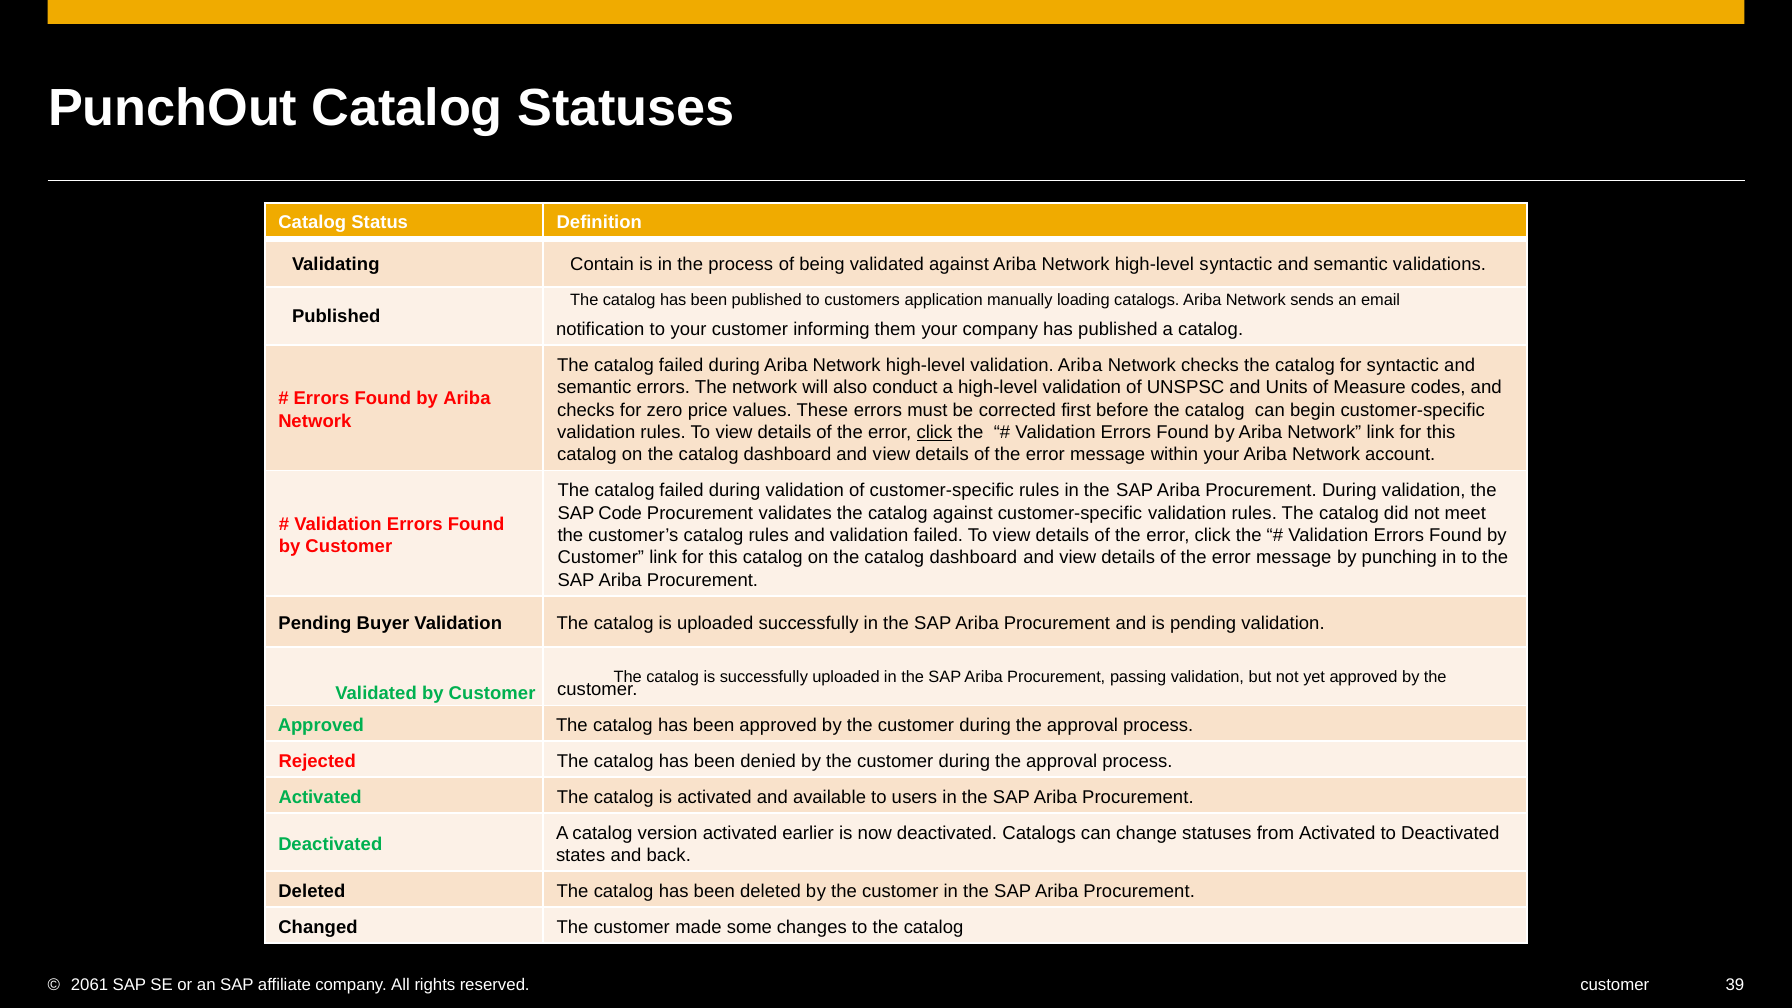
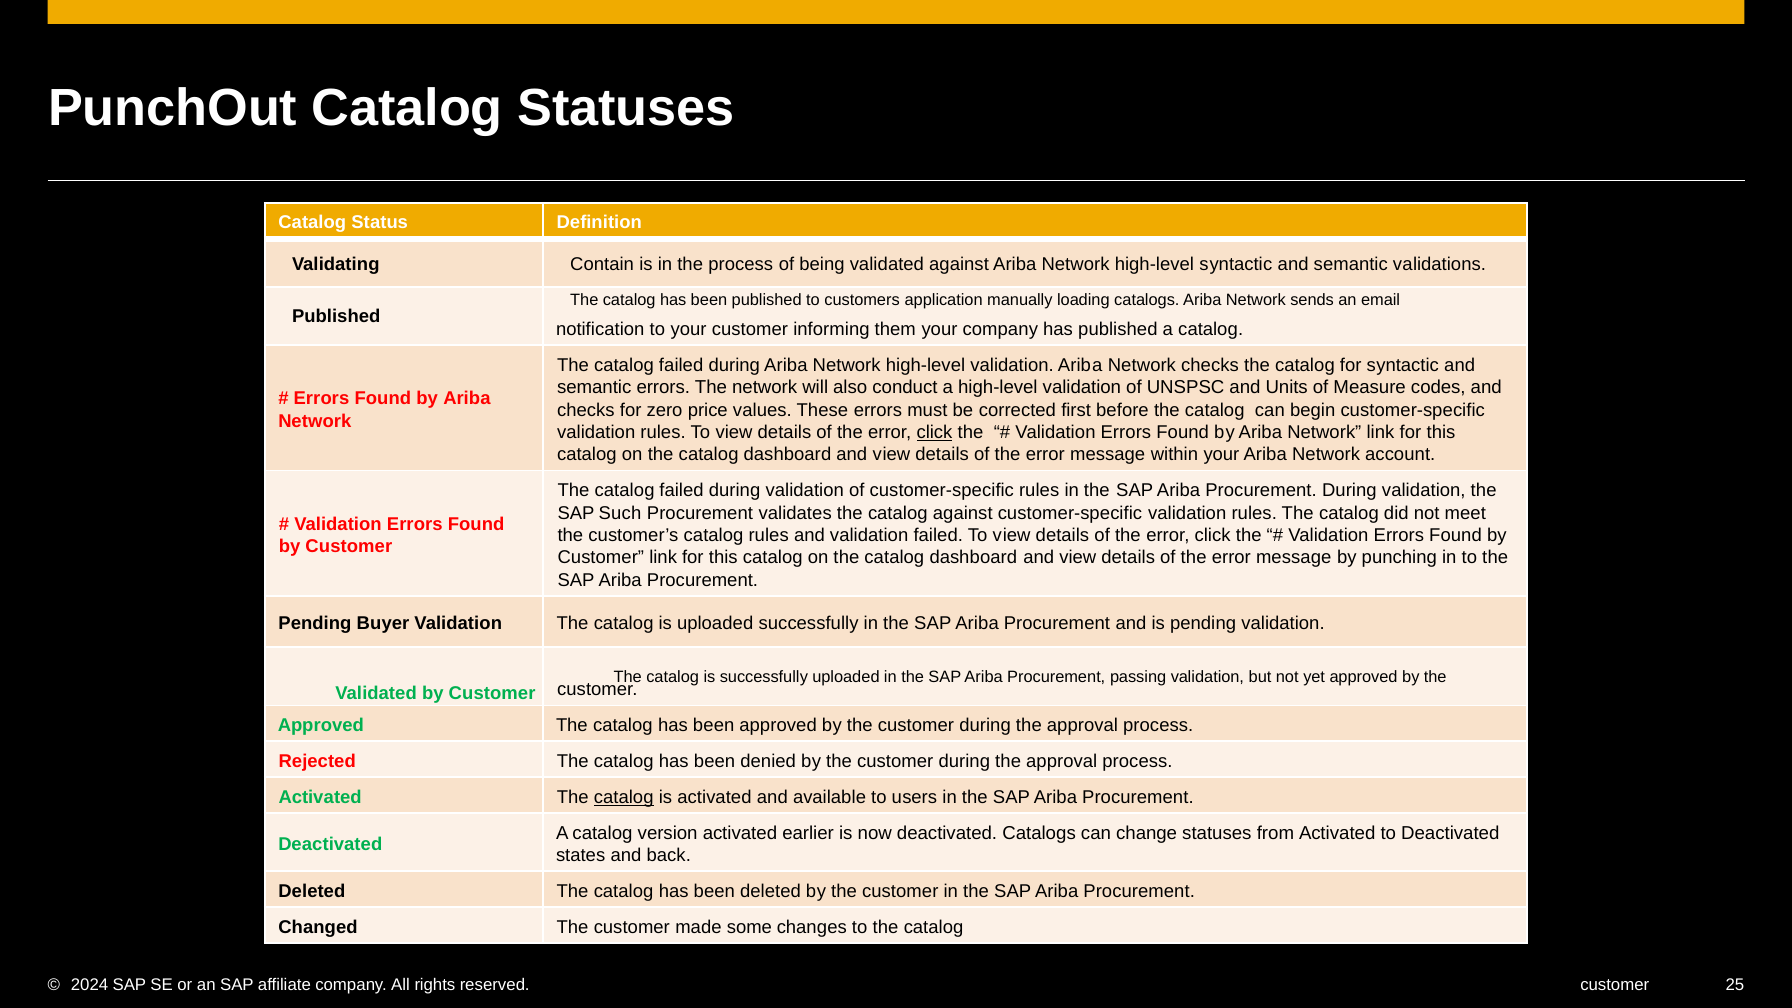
Code: Code -> Such
catalog at (624, 797) underline: none -> present
2061: 2061 -> 2024
39: 39 -> 25
